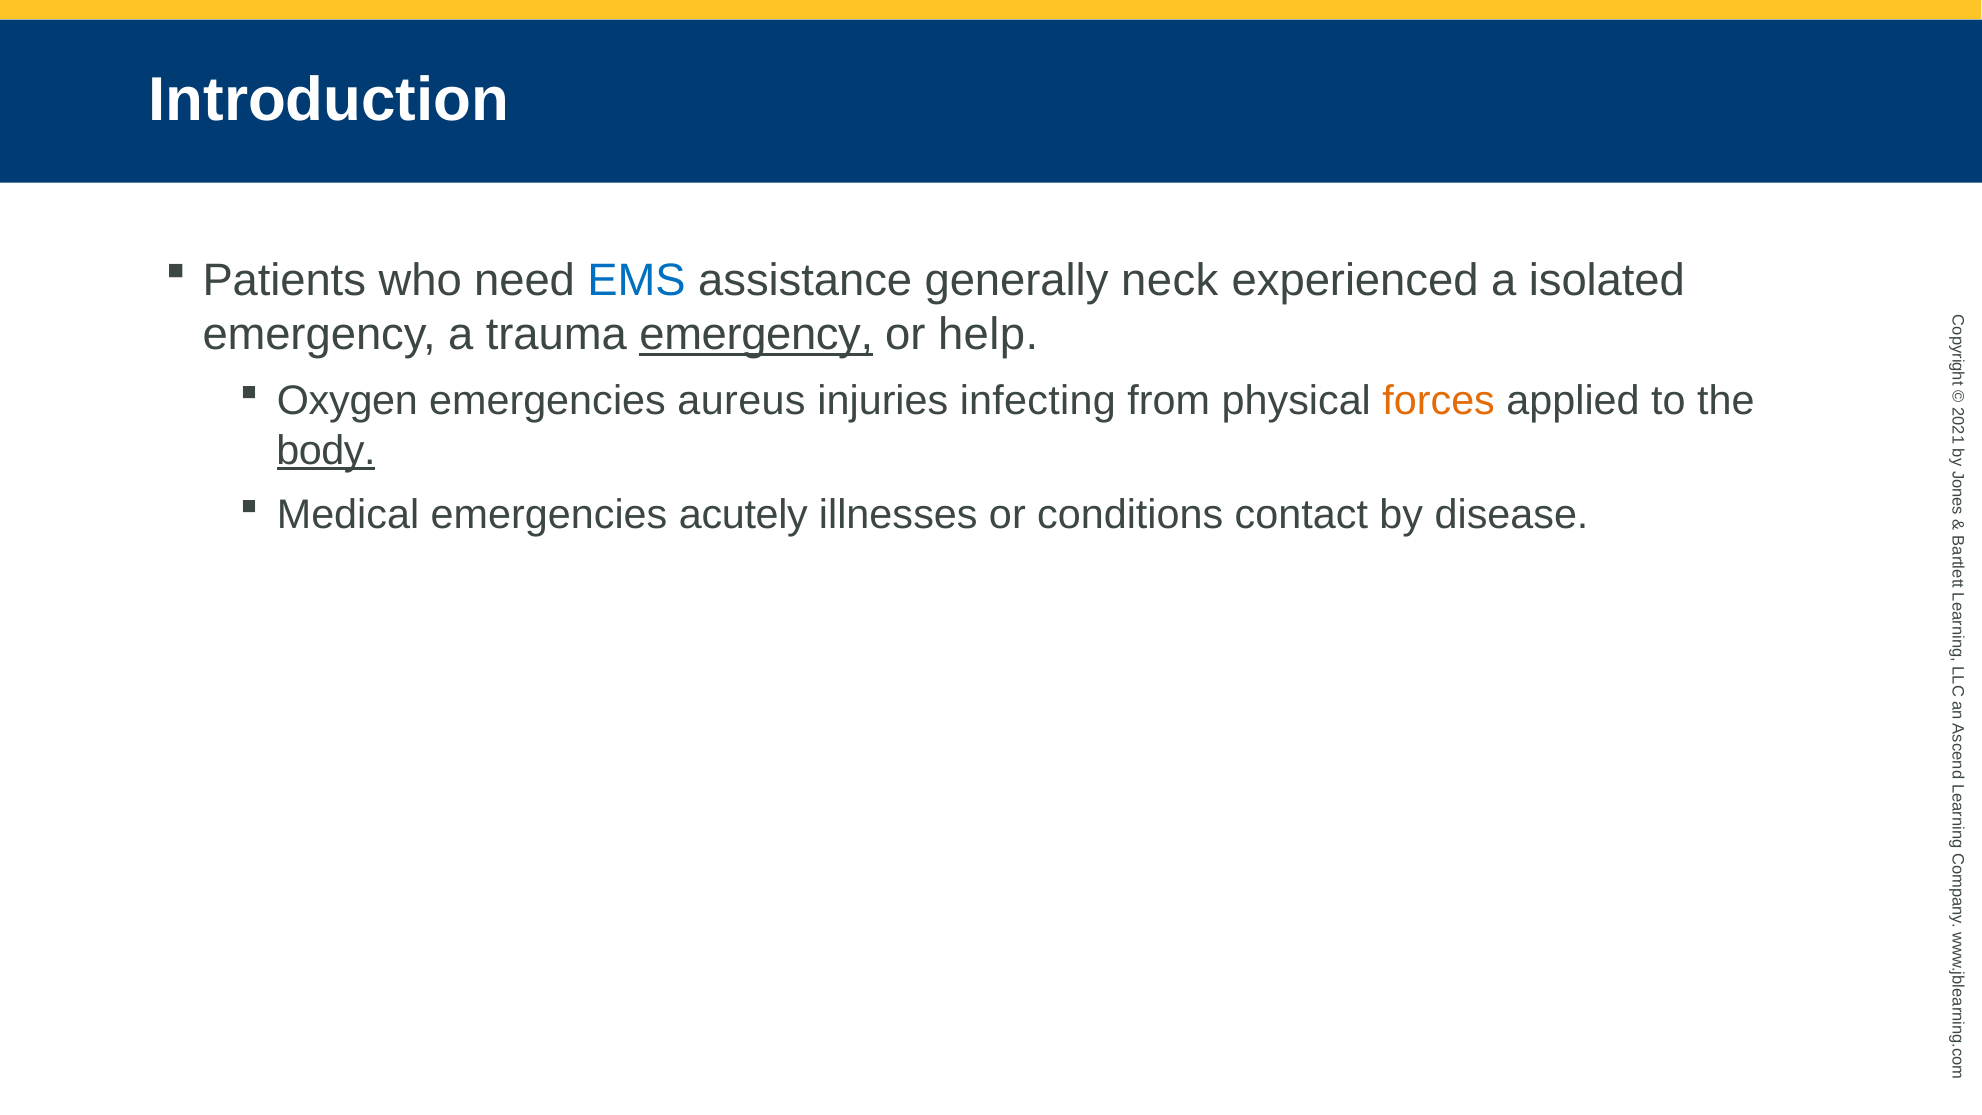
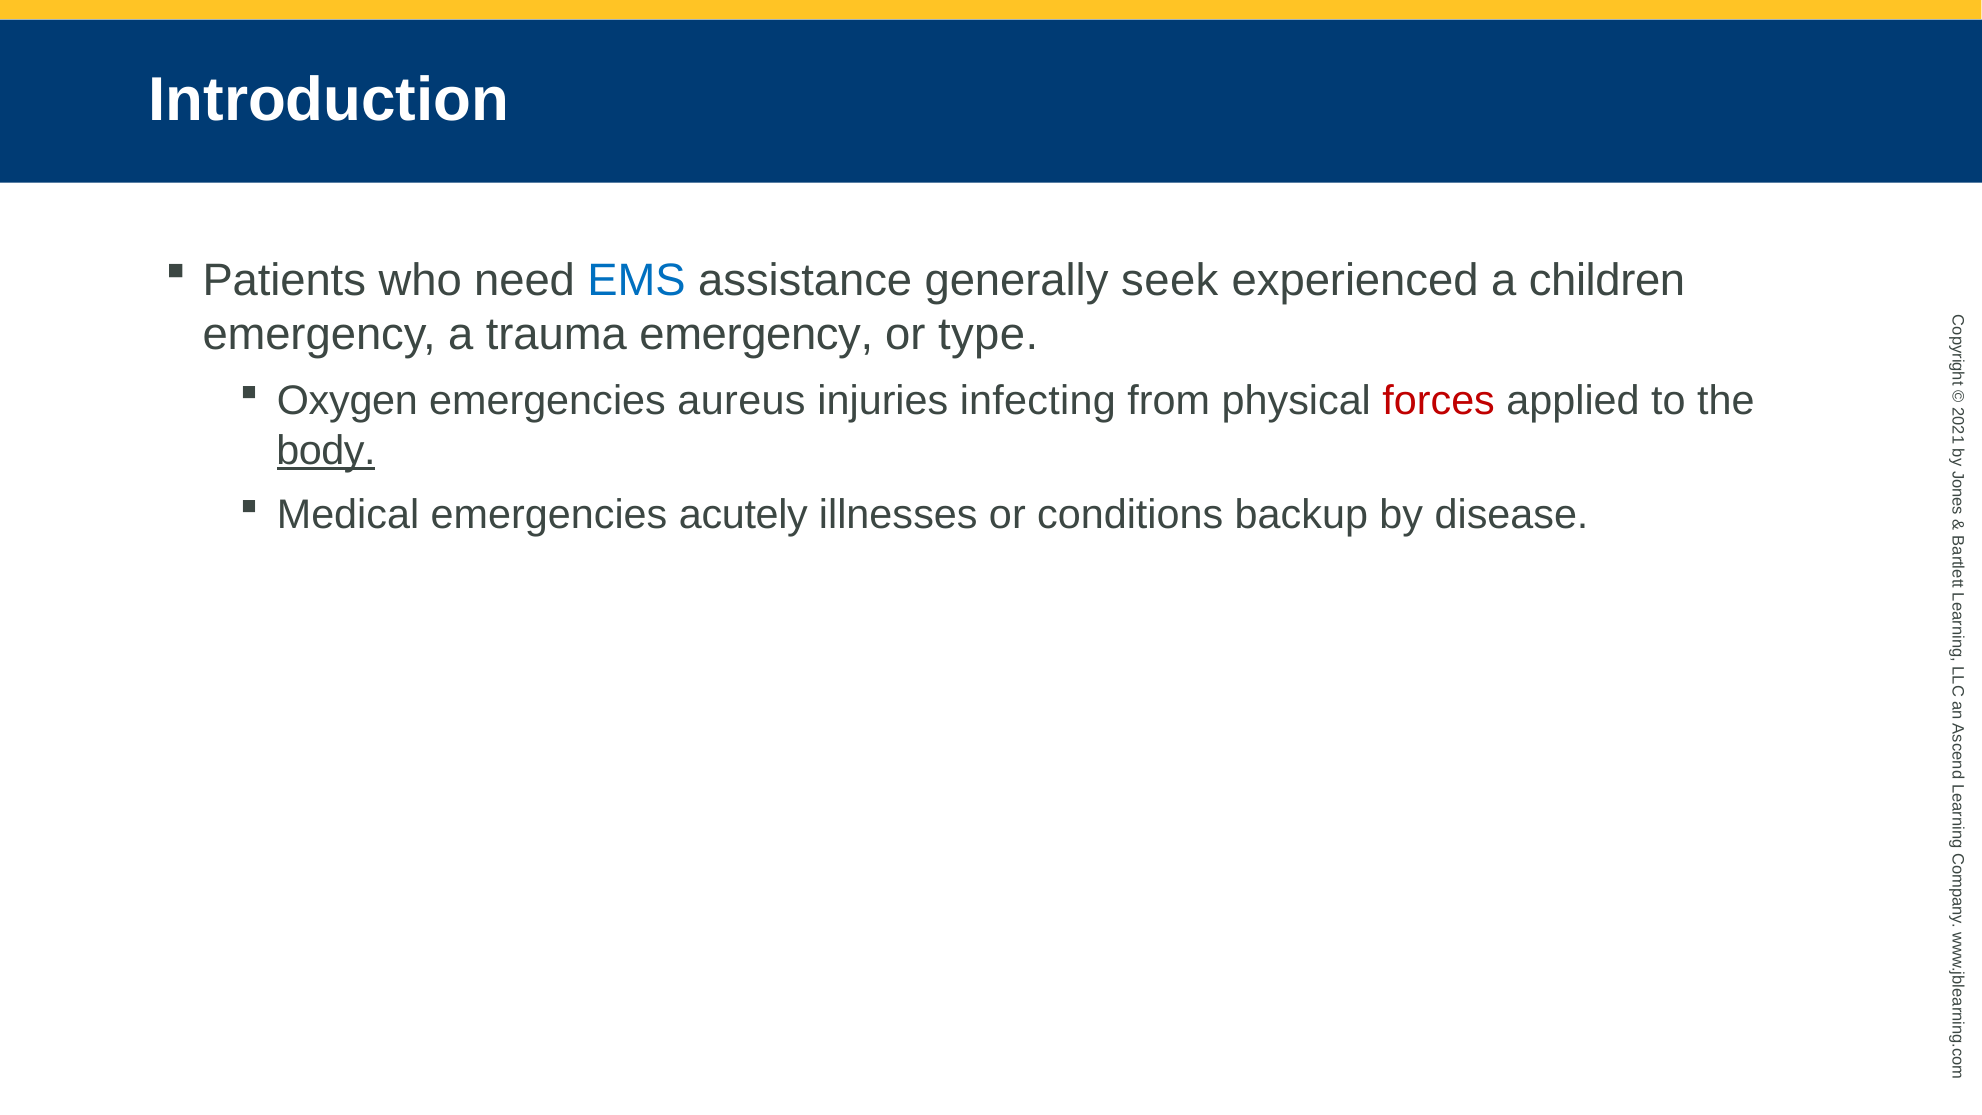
neck: neck -> seek
isolated: isolated -> children
emergency at (756, 335) underline: present -> none
help: help -> type
forces colour: orange -> red
contact: contact -> backup
